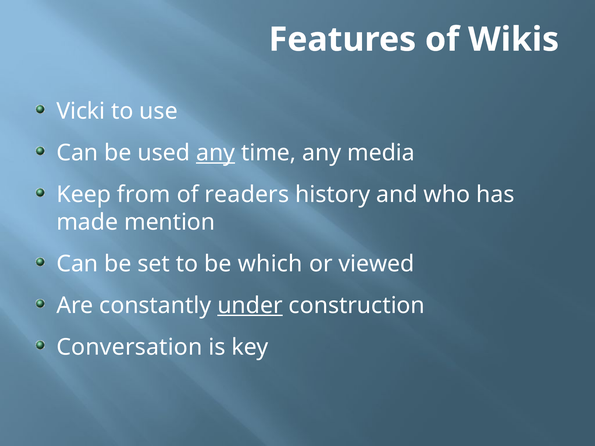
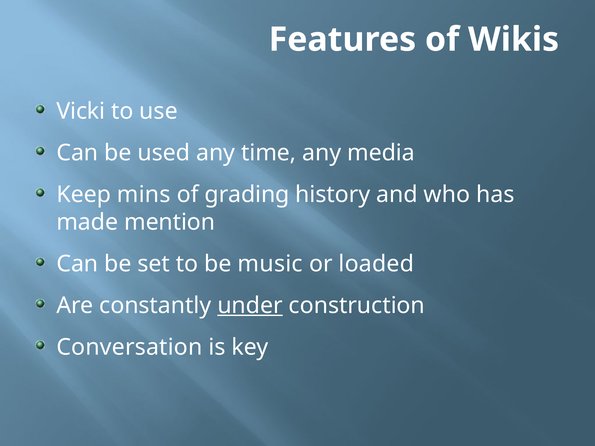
any at (216, 153) underline: present -> none
from: from -> mins
readers: readers -> grading
which: which -> music
viewed: viewed -> loaded
